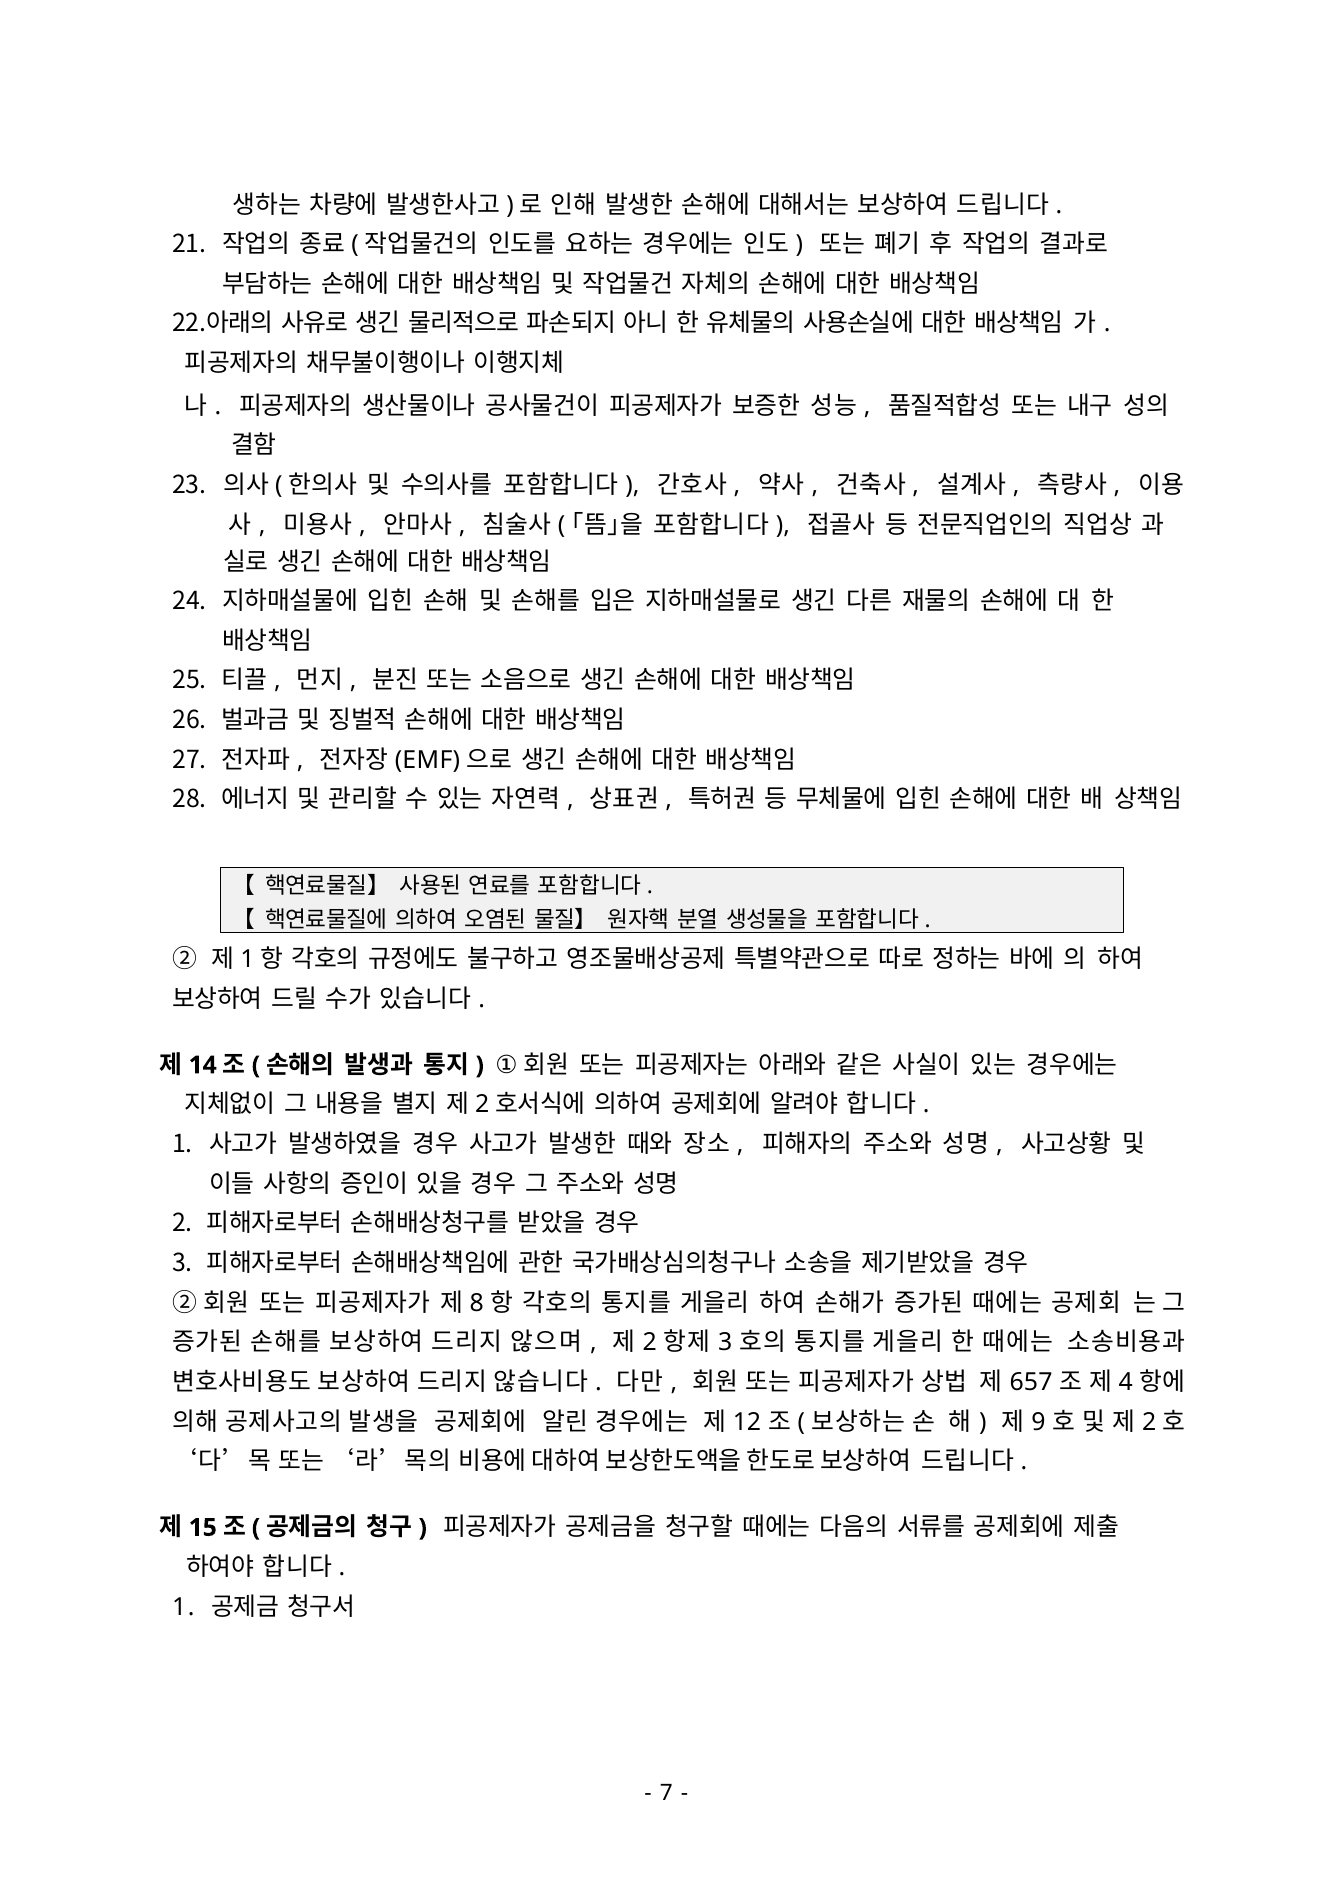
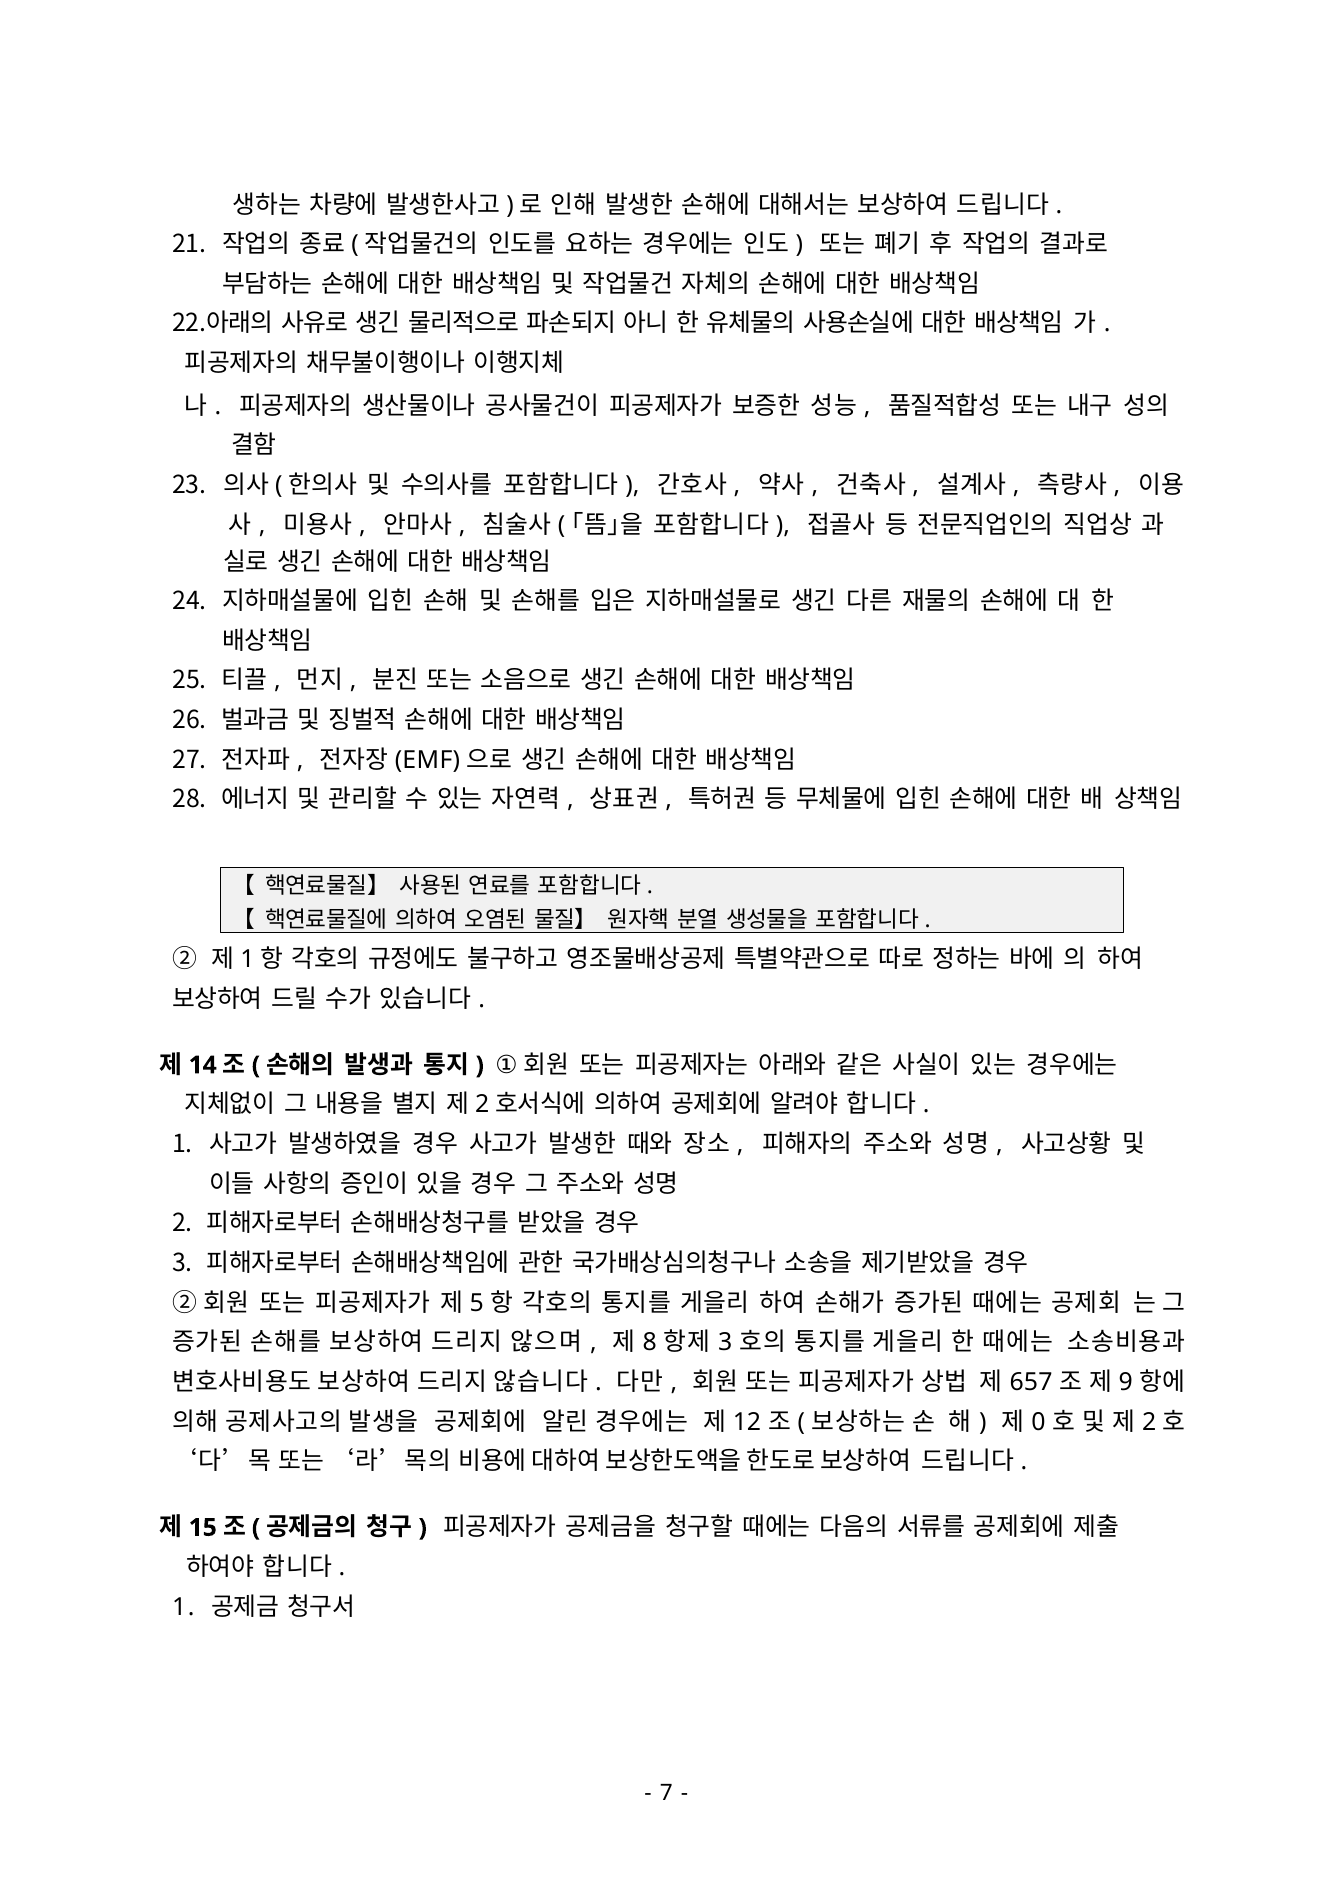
8: 8 -> 5
2 at (650, 1342): 2 -> 8
4: 4 -> 9
9: 9 -> 0
